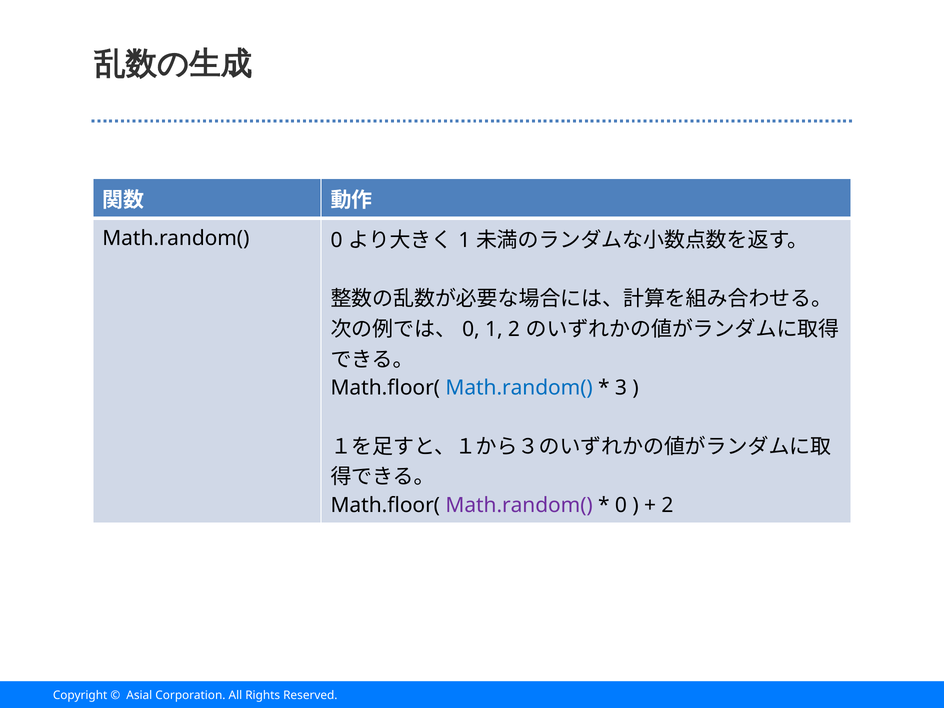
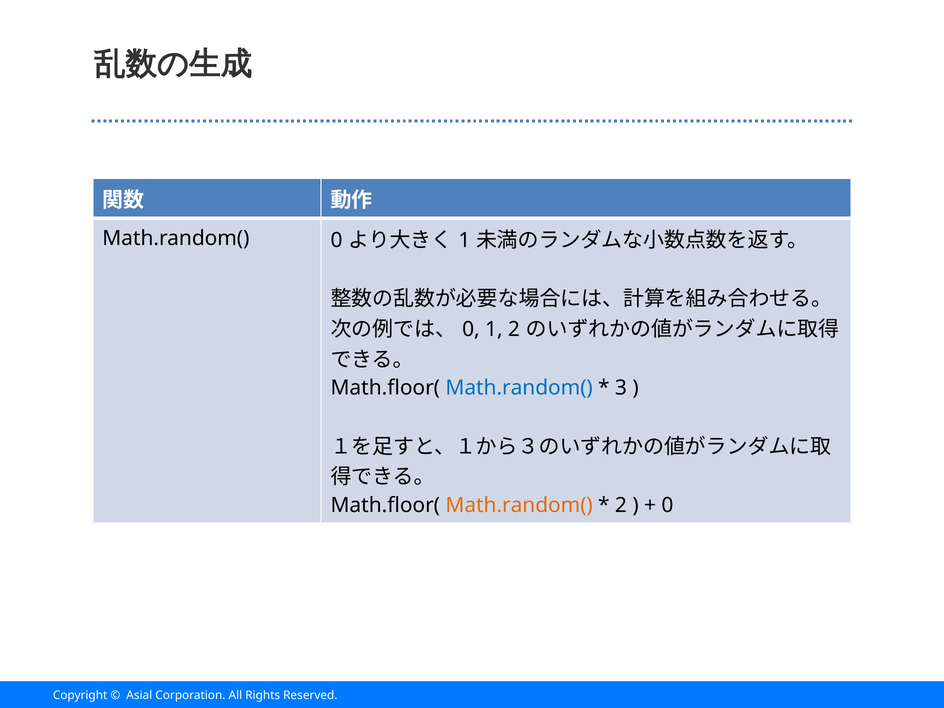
Math.random( at (519, 505) colour: purple -> orange
0 at (621, 505): 0 -> 2
2 at (667, 505): 2 -> 0
